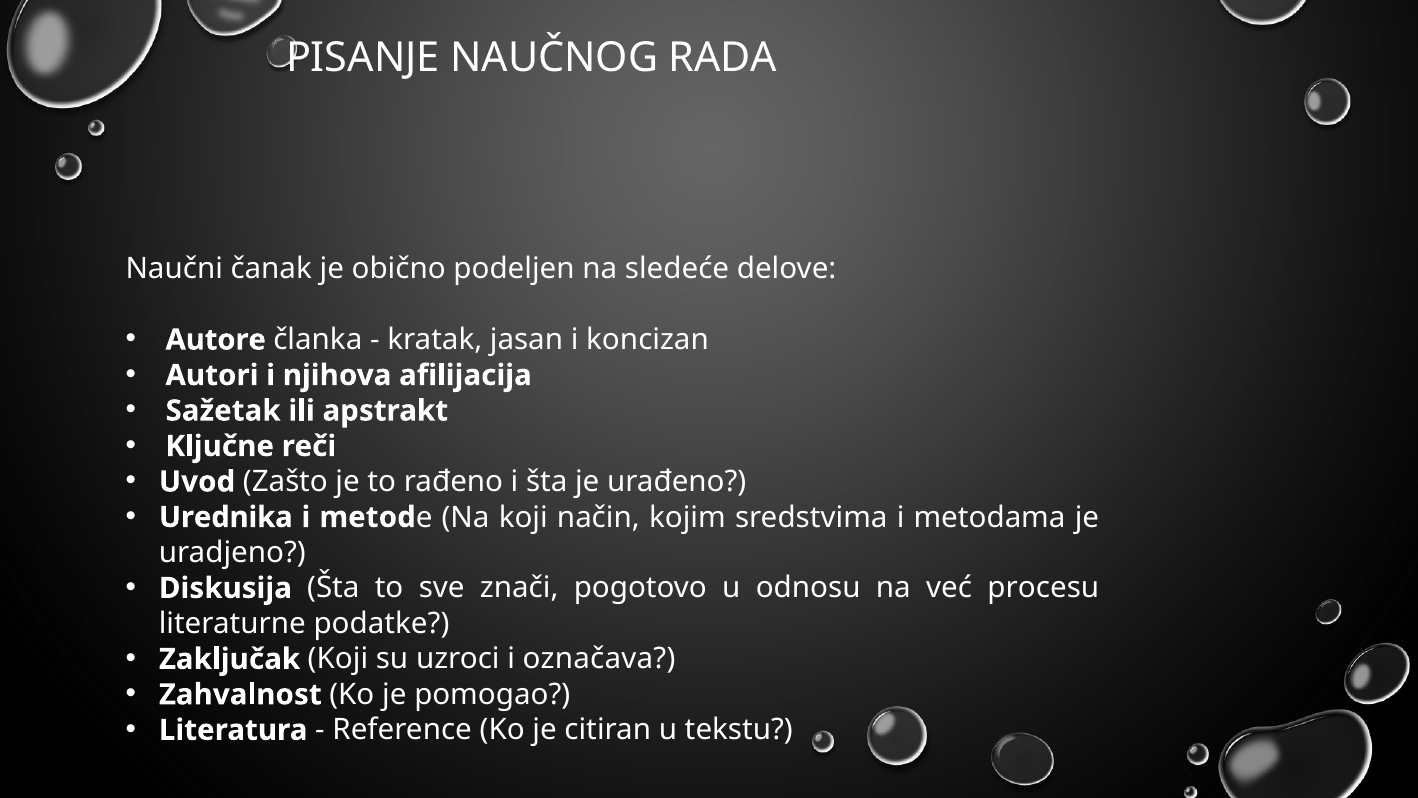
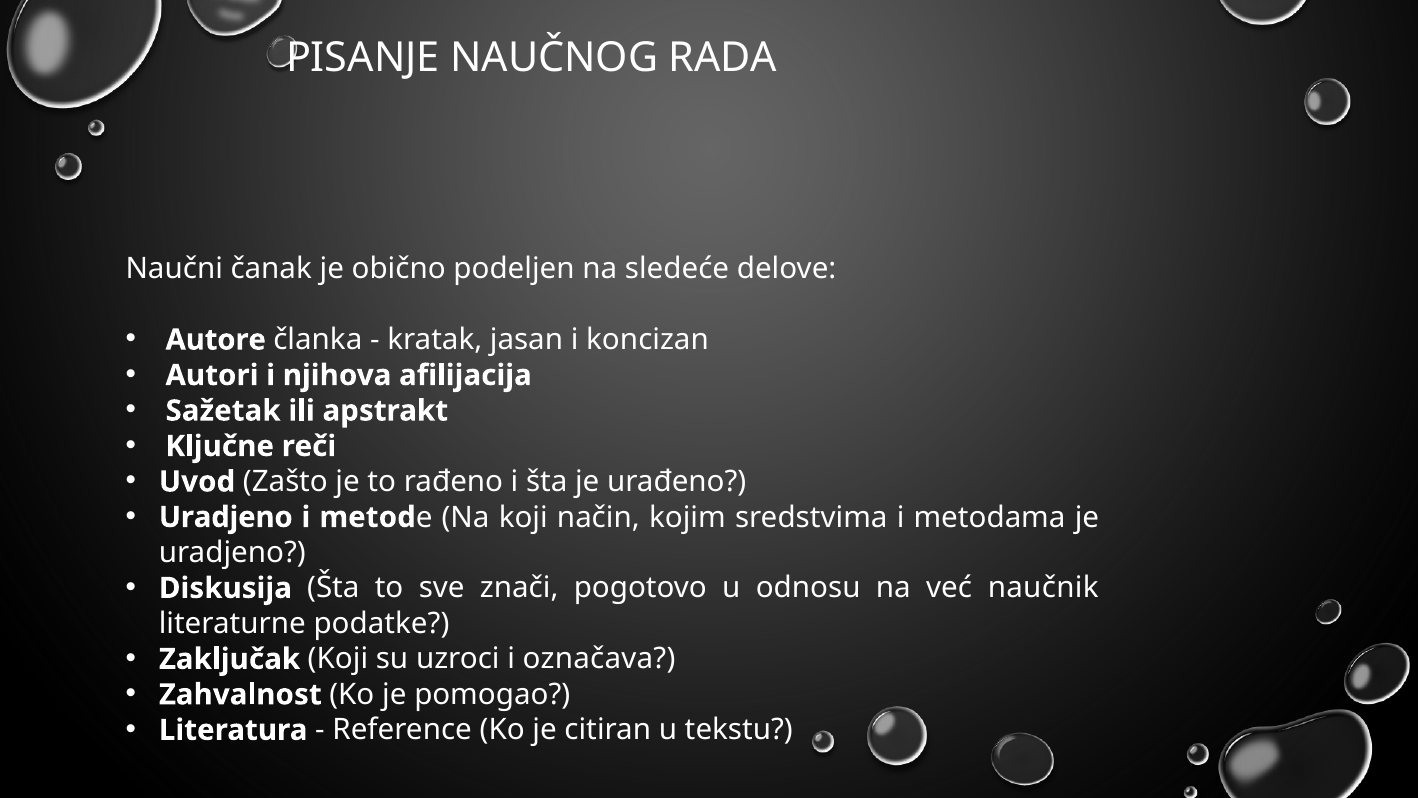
Urednika at (226, 517): Urednika -> Uradjeno
procesu: procesu -> naučnik
